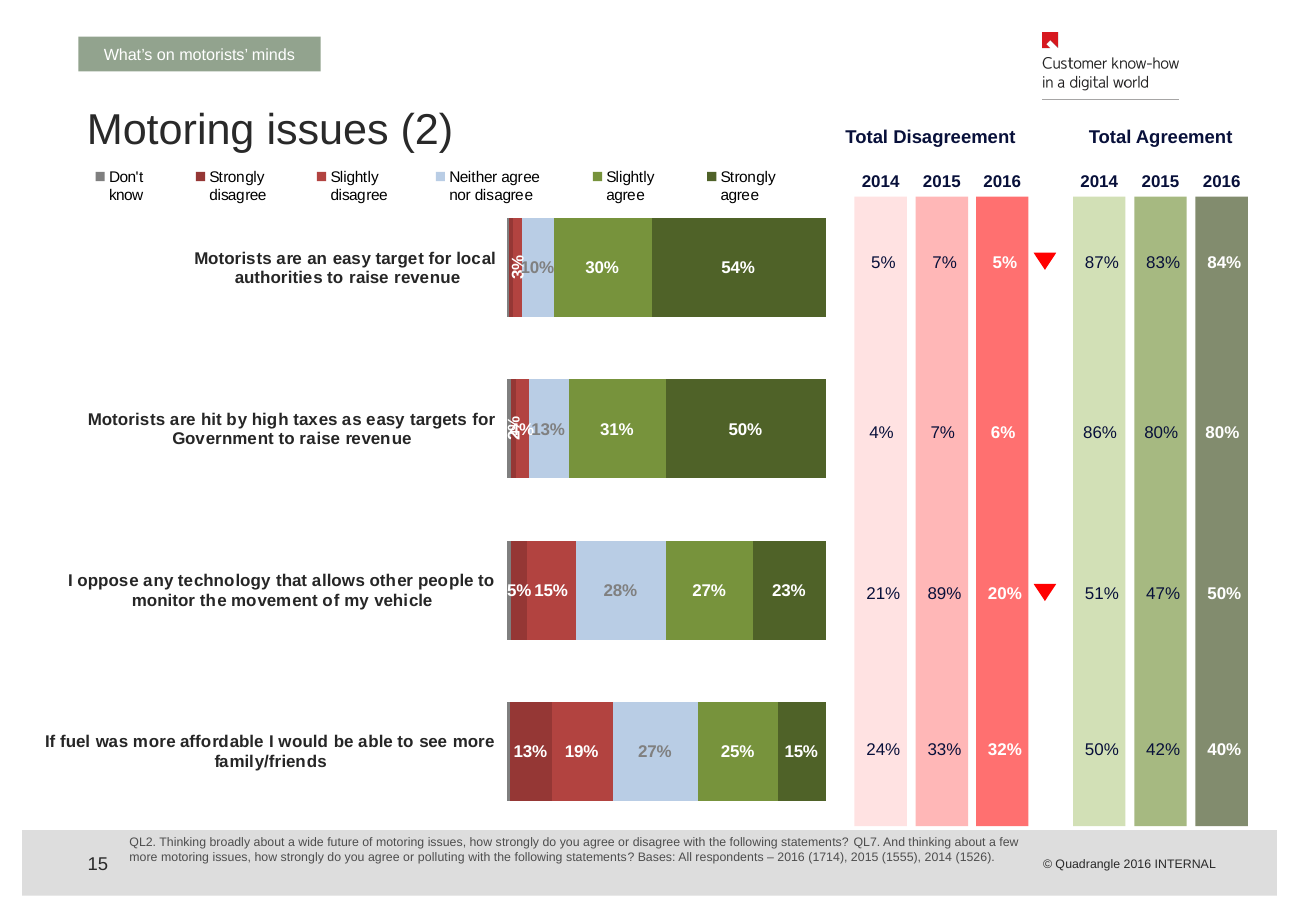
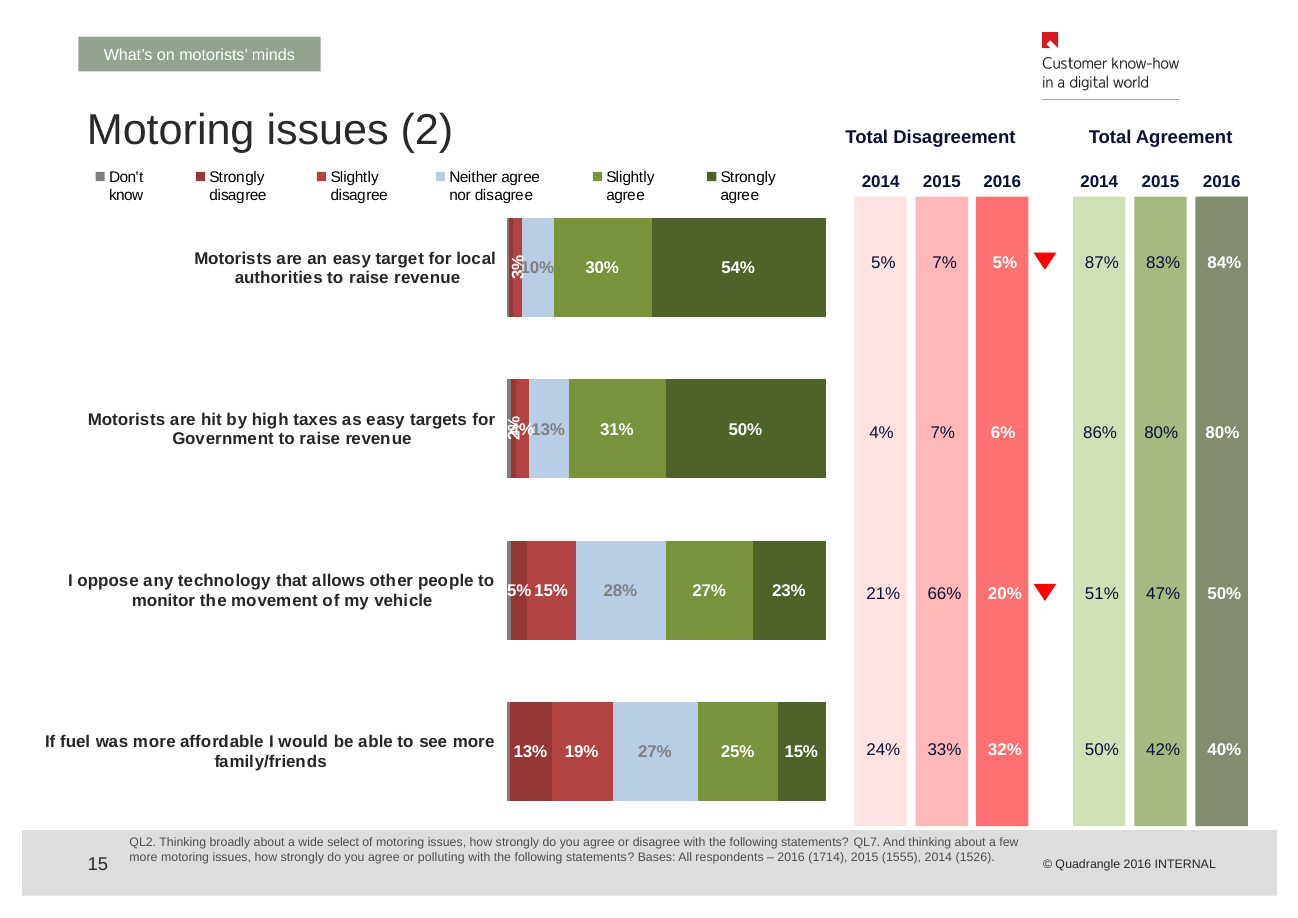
89%: 89% -> 66%
future: future -> select
